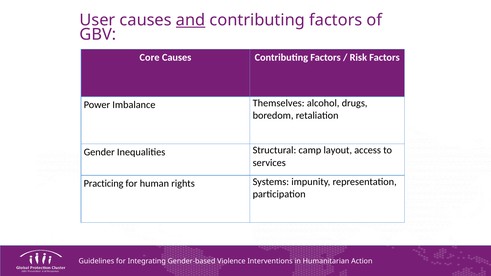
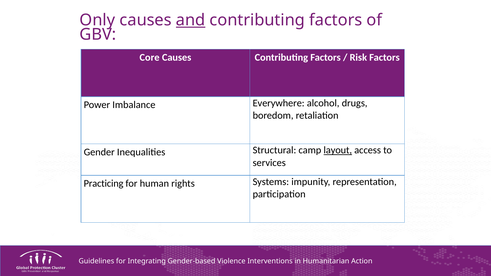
User: User -> Only
Themselves: Themselves -> Everywhere
layout underline: none -> present
